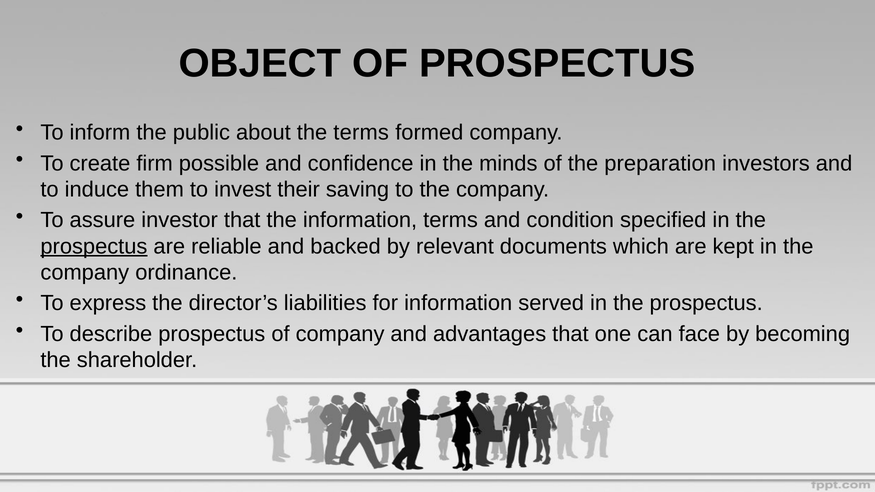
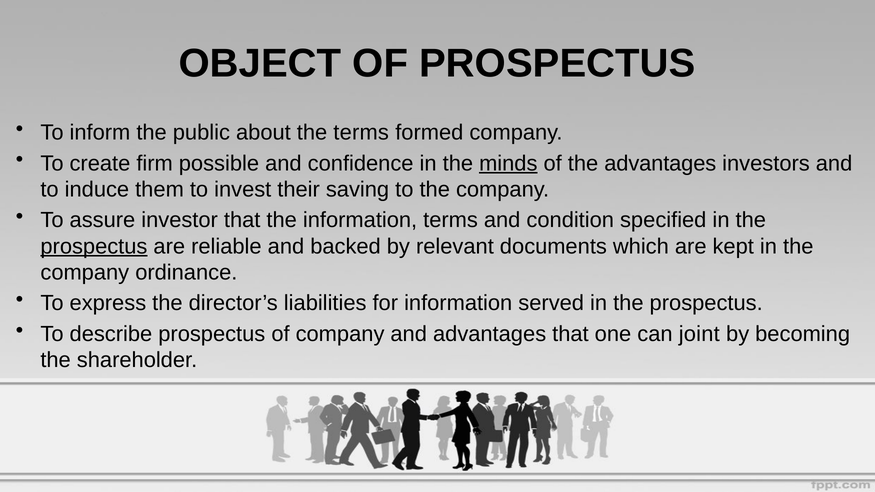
minds underline: none -> present
the preparation: preparation -> advantages
face: face -> joint
